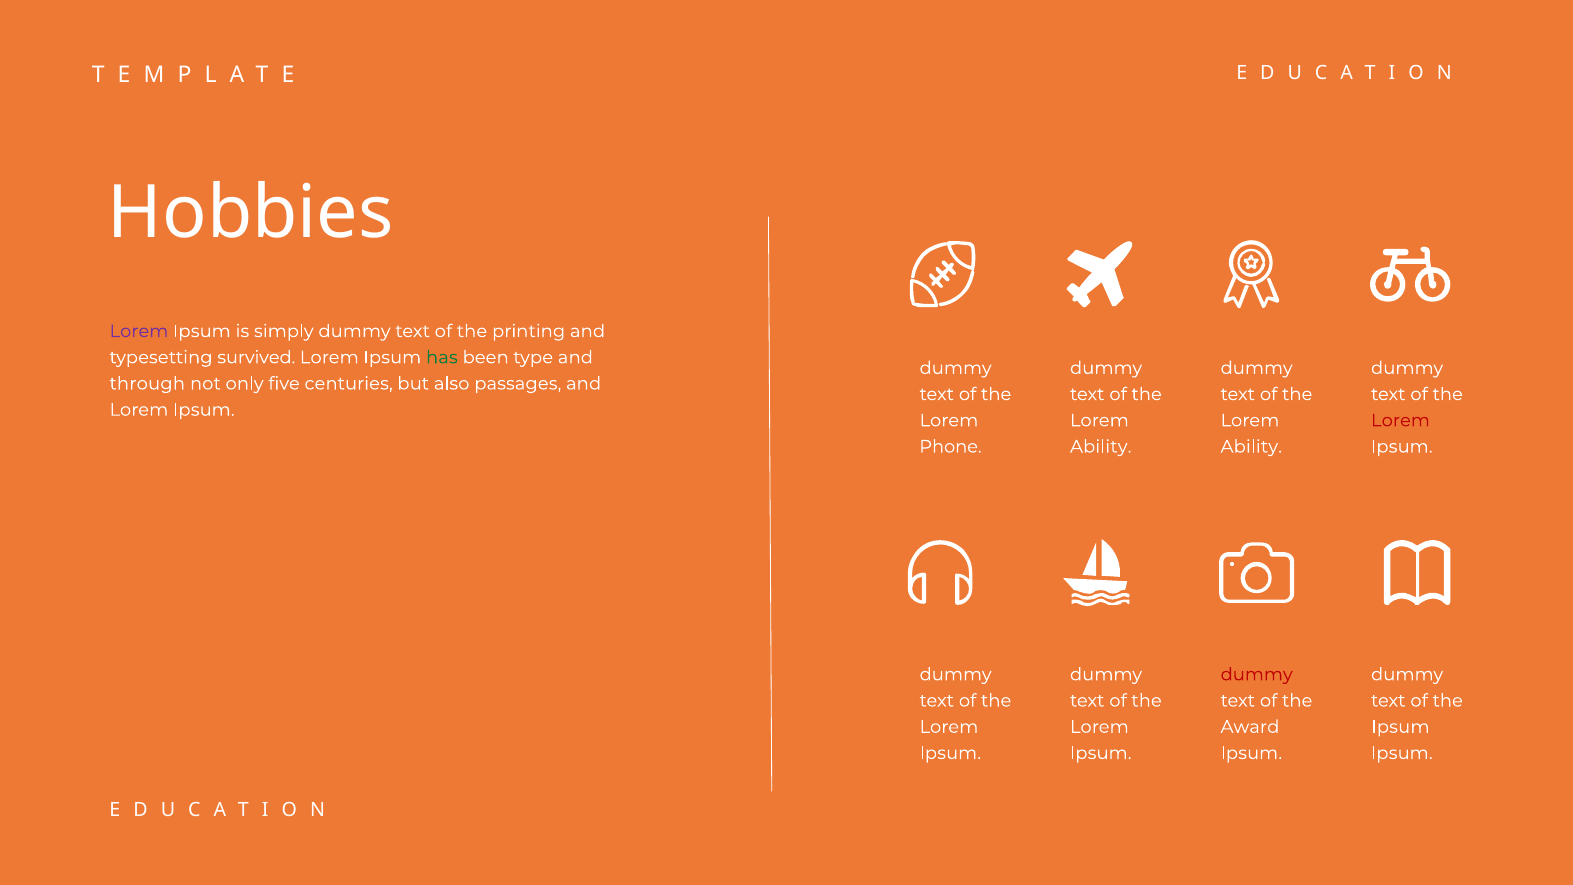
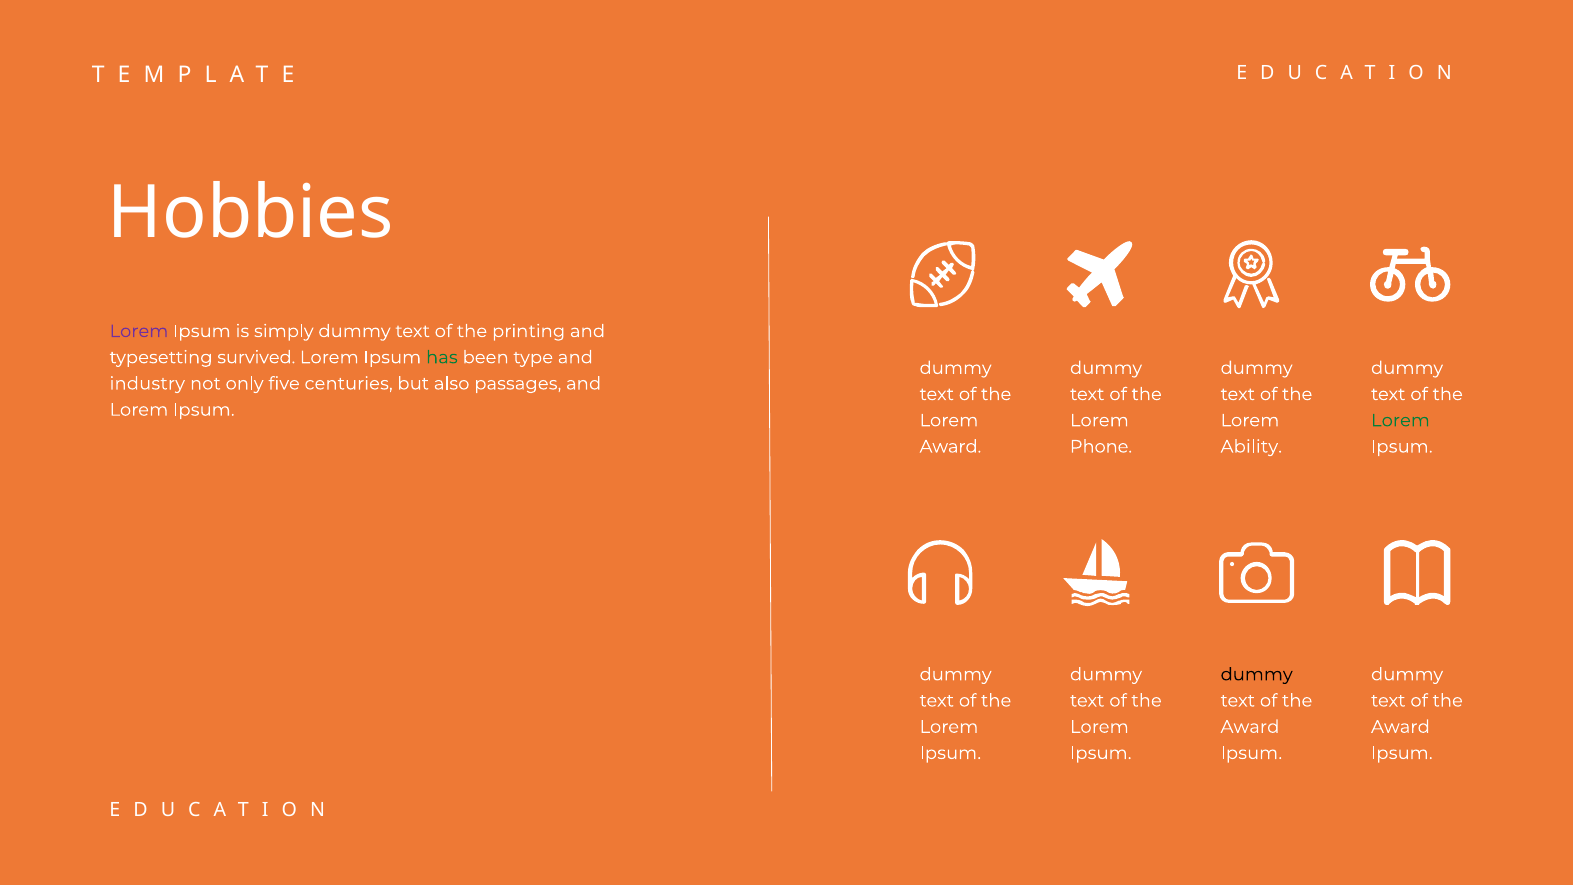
through: through -> industry
Lorem at (1400, 420) colour: red -> green
Phone at (950, 447): Phone -> Award
Ability at (1101, 447): Ability -> Phone
dummy at (1257, 674) colour: red -> black
Ipsum at (1400, 727): Ipsum -> Award
